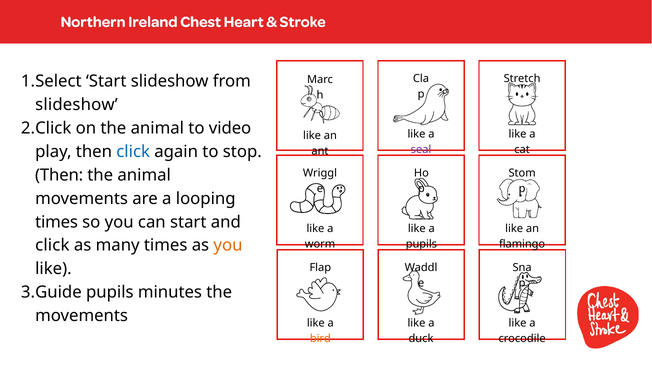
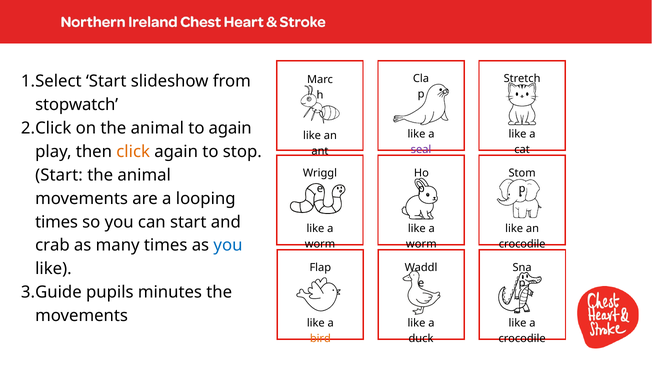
slideshow at (77, 105): slideshow -> stopwatch
to video: video -> again
click at (133, 152) colour: blue -> orange
Then at (59, 175): Then -> Start
click at (52, 245): click -> crab
you at (228, 245) colour: orange -> blue
pupils at (421, 244): pupils -> worm
flamingo at (522, 244): flamingo -> crocodile
